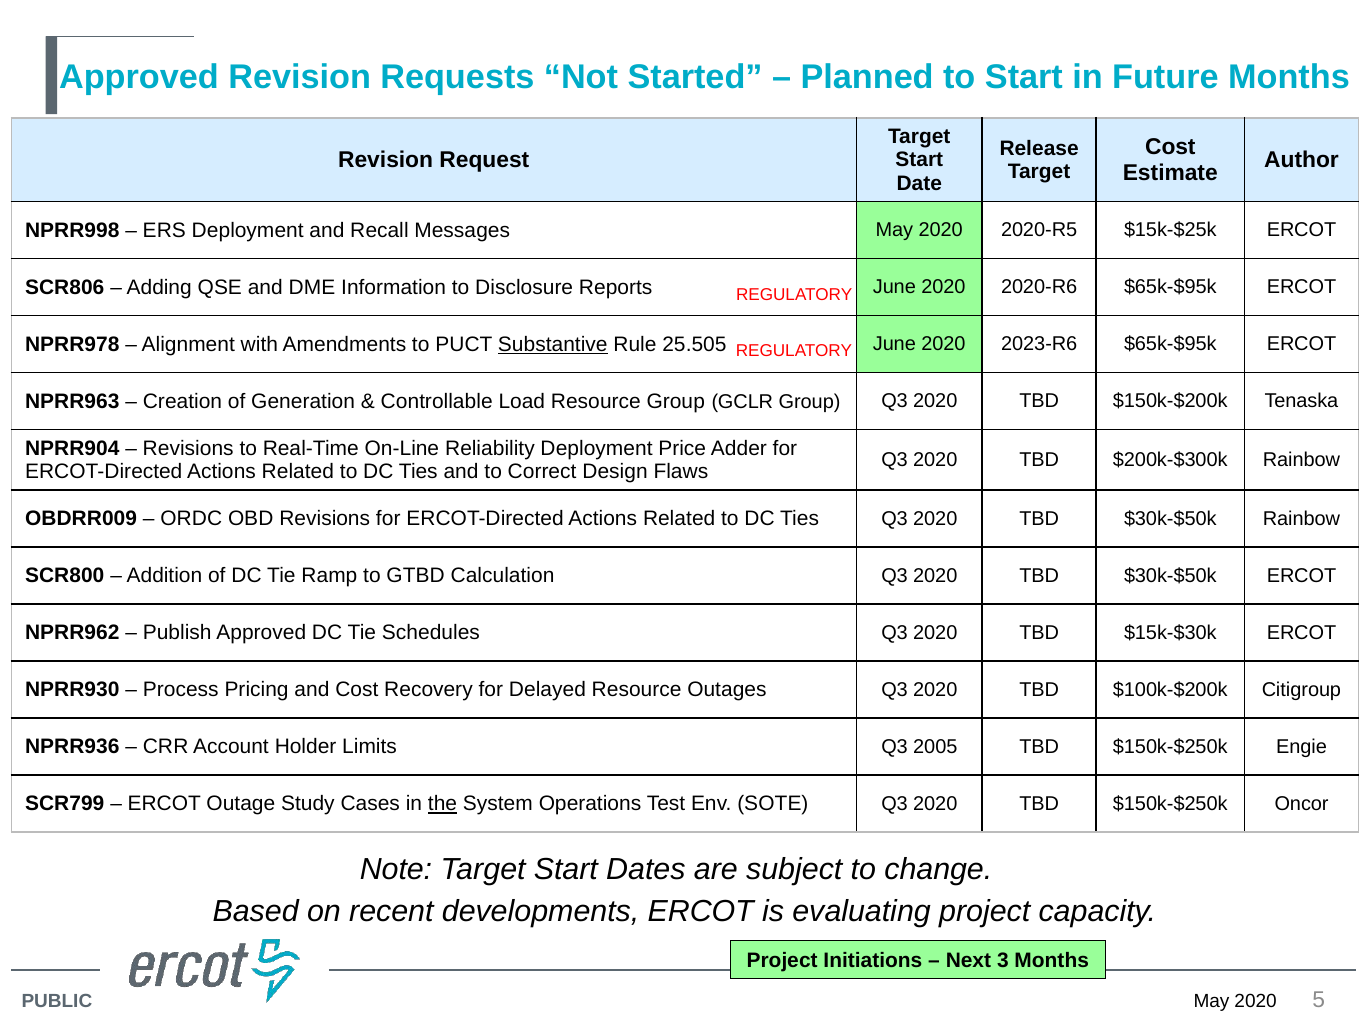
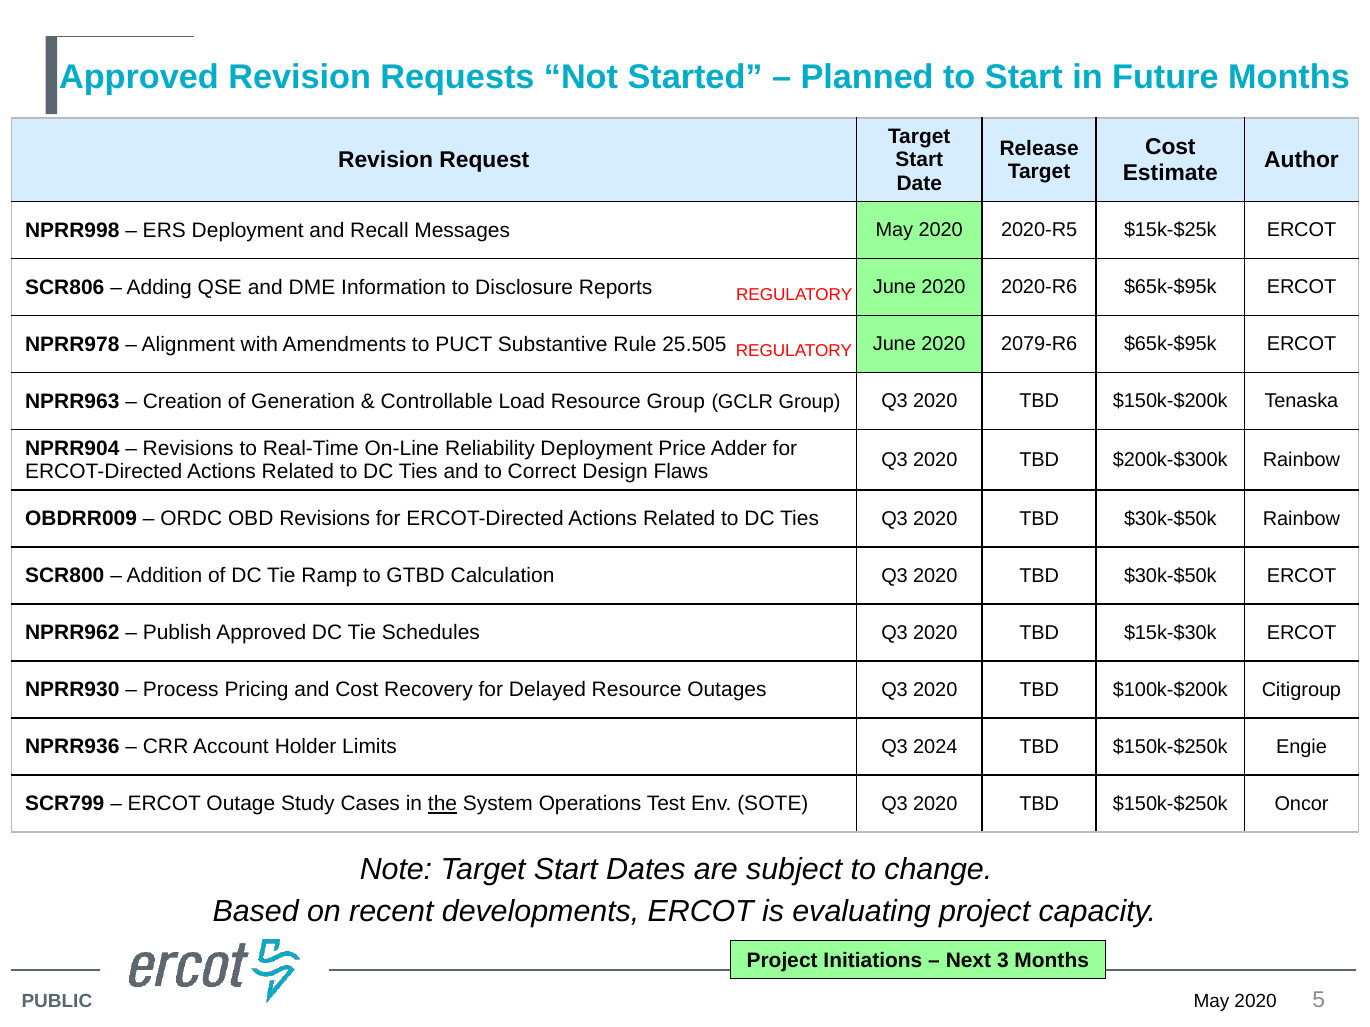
Substantive underline: present -> none
2023-R6: 2023-R6 -> 2079-R6
2005: 2005 -> 2024
